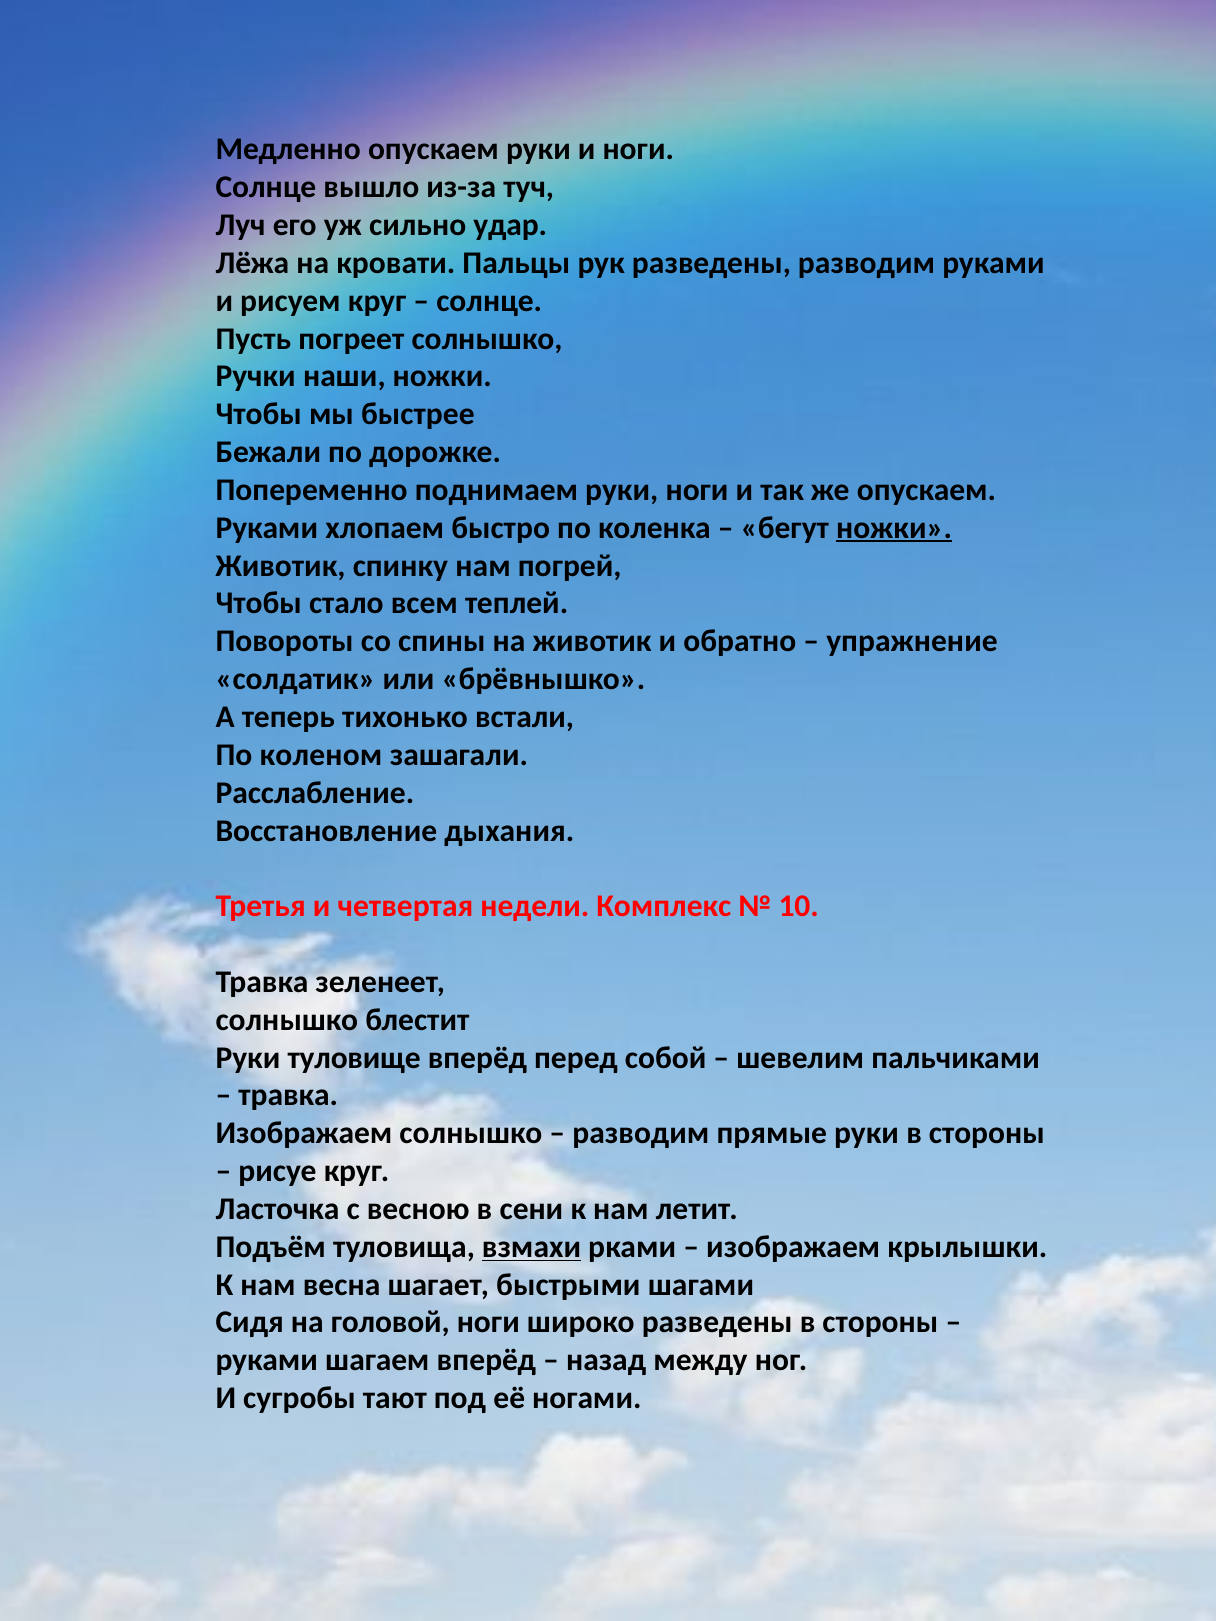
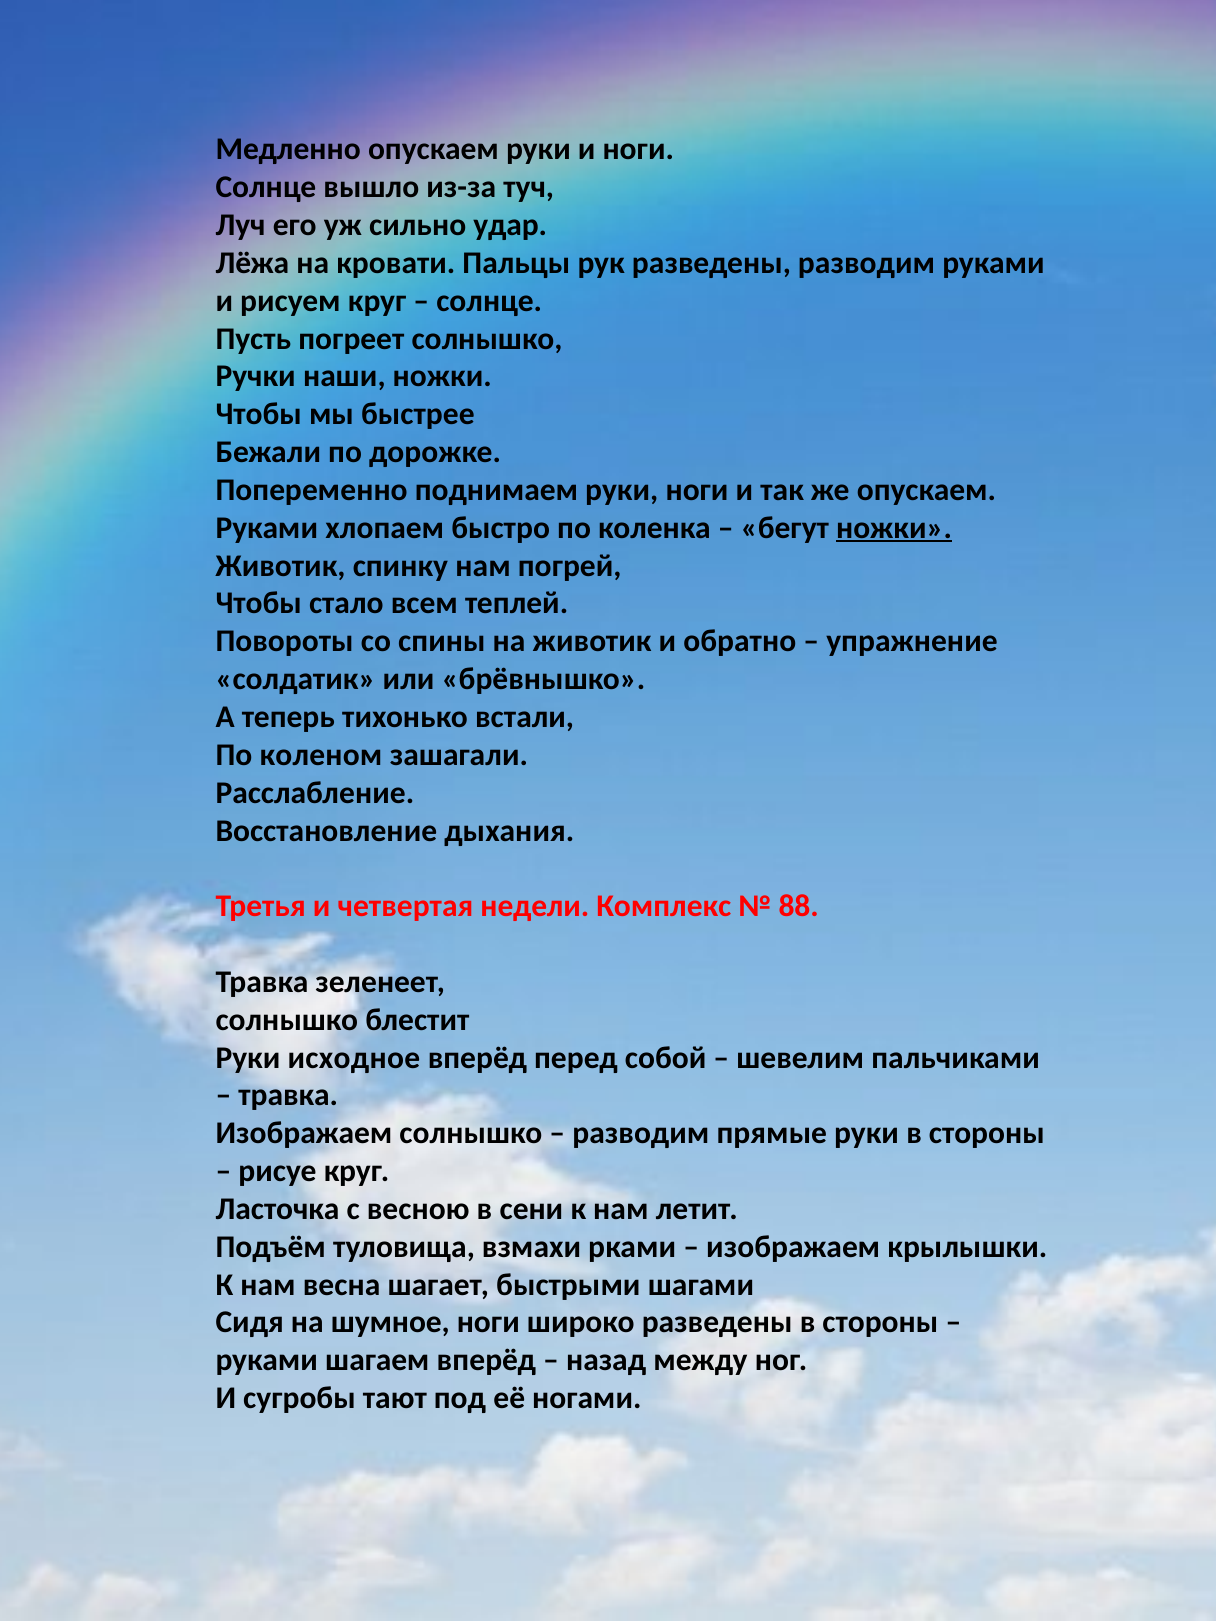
10: 10 -> 88
туловище: туловище -> исходное
взмахи underline: present -> none
головой: головой -> шумное
